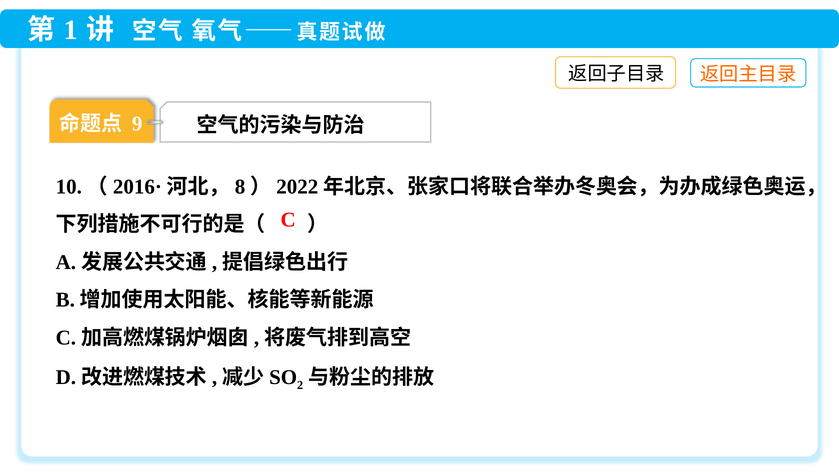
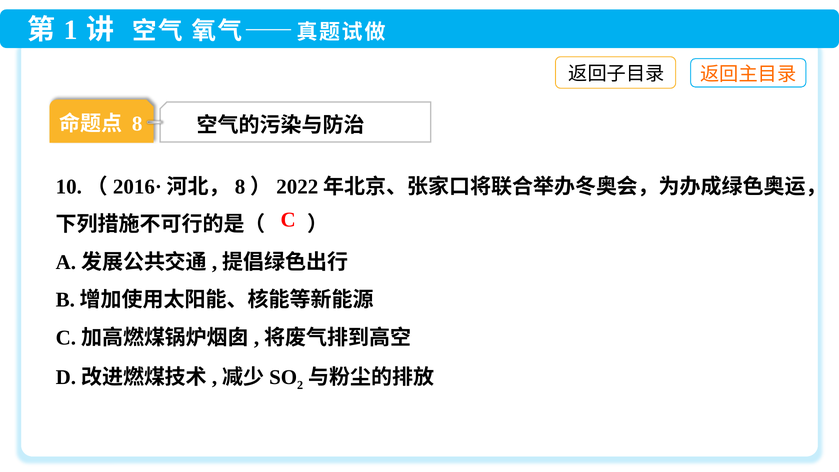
9: 9 -> 8
